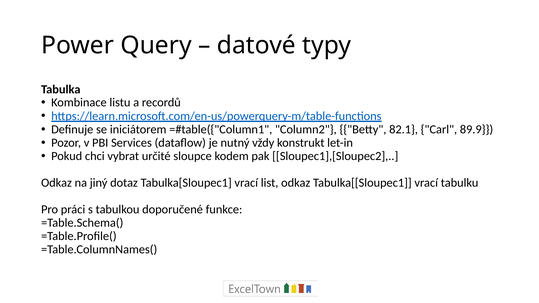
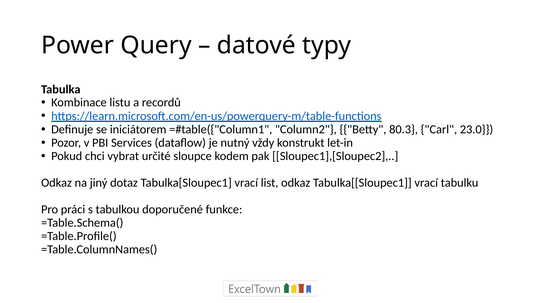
82.1: 82.1 -> 80.3
89.9: 89.9 -> 23.0
